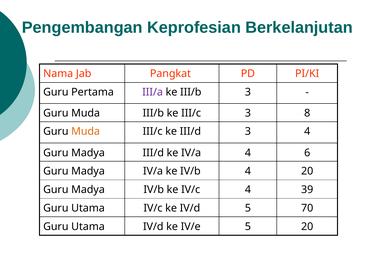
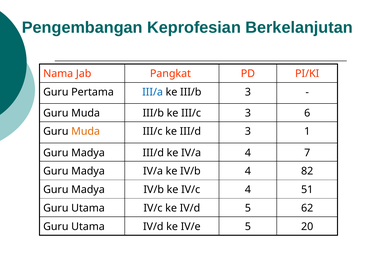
III/a colour: purple -> blue
8: 8 -> 6
3 4: 4 -> 1
6: 6 -> 7
4 20: 20 -> 82
39: 39 -> 51
70: 70 -> 62
